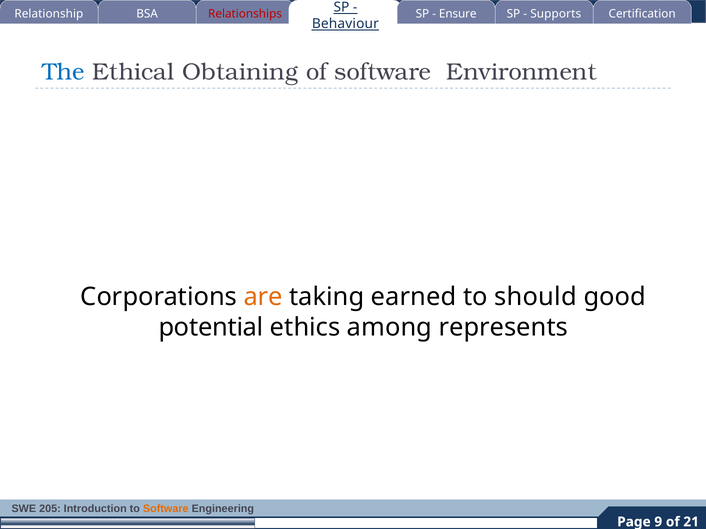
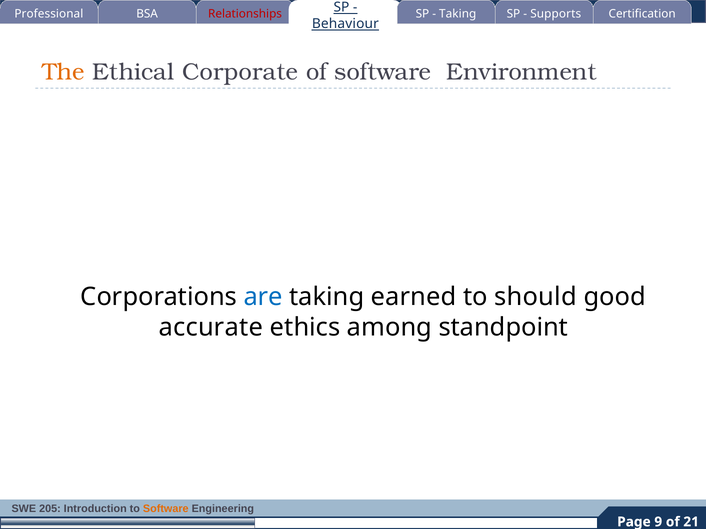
Relationship: Relationship -> Professional
Ensure at (458, 14): Ensure -> Taking
The colour: blue -> orange
Obtaining: Obtaining -> Corporate
are colour: orange -> blue
potential: potential -> accurate
represents: represents -> standpoint
